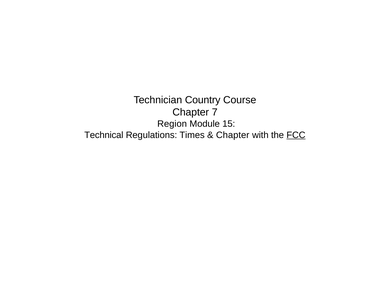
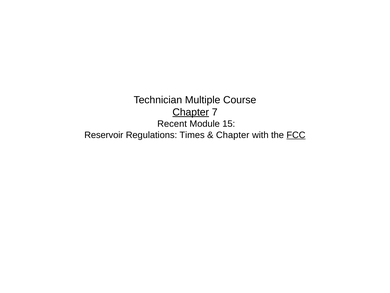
Country: Country -> Multiple
Chapter at (191, 112) underline: none -> present
Region: Region -> Recent
Technical: Technical -> Reservoir
